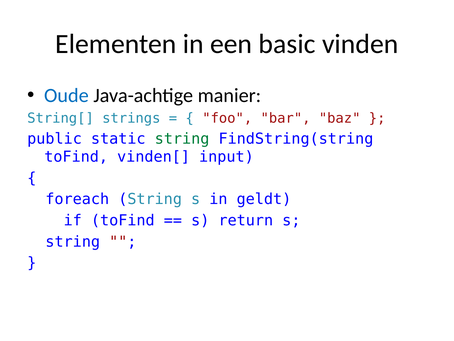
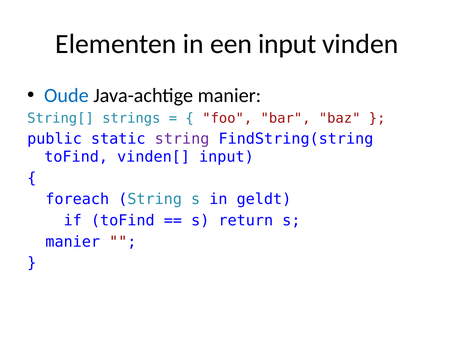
een basic: basic -> input
string at (182, 139) colour: green -> purple
string at (73, 241): string -> manier
